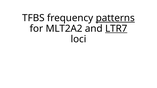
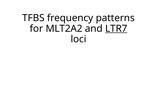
patterns underline: present -> none
